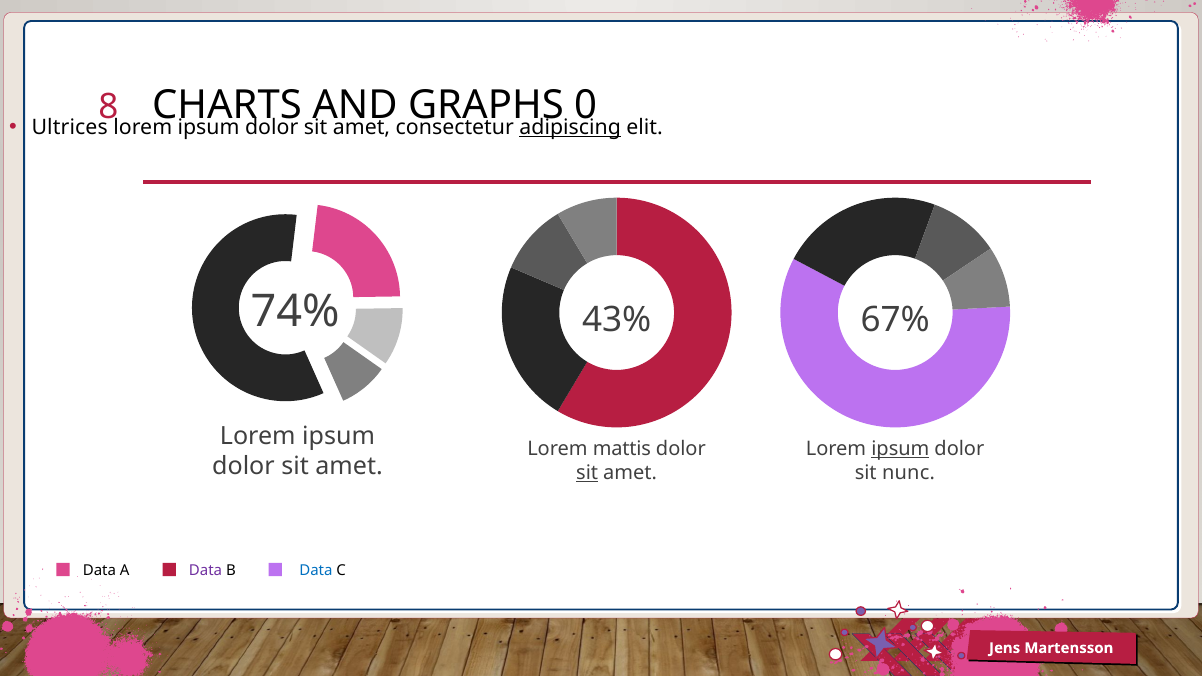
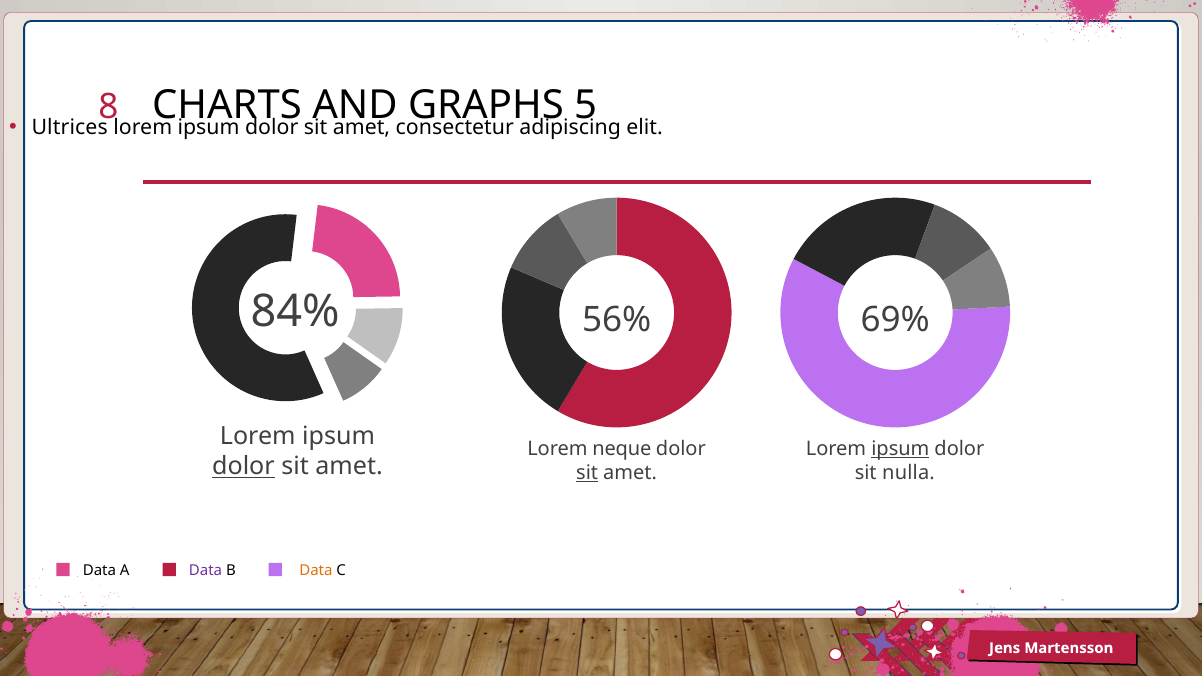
0: 0 -> 5
adipiscing underline: present -> none
74%: 74% -> 84%
43%: 43% -> 56%
67%: 67% -> 69%
mattis: mattis -> neque
dolor at (243, 467) underline: none -> present
nunc: nunc -> nulla
Data at (316, 570) colour: blue -> orange
